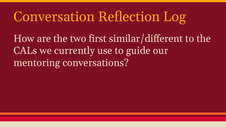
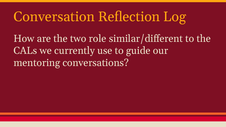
first: first -> role
